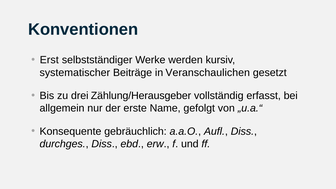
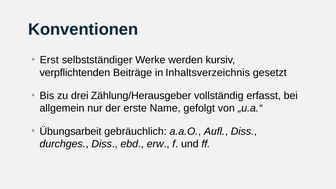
systematischer: systematischer -> verpflichtenden
Veranschaulichen: Veranschaulichen -> Inhaltsverzeichnis
Konsequente: Konsequente -> Übungsarbeit
